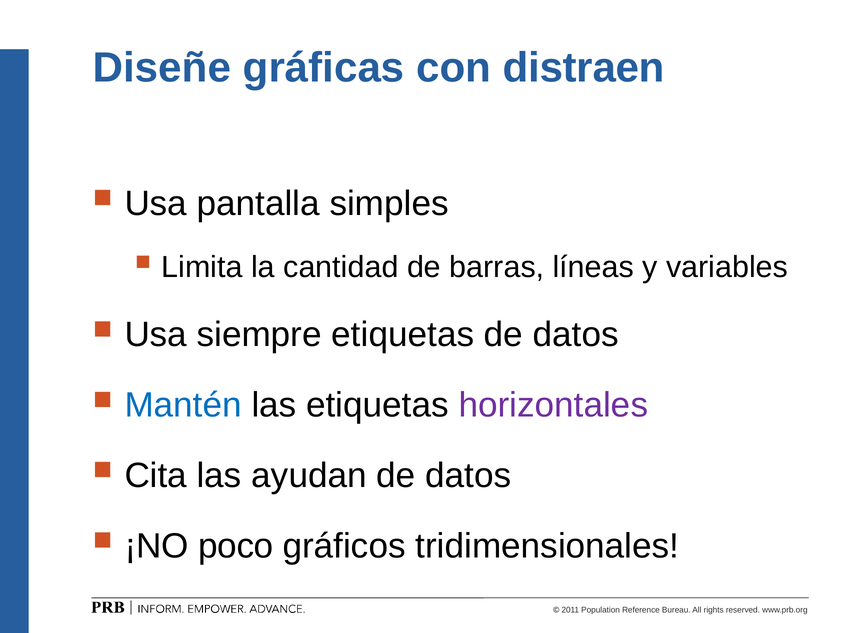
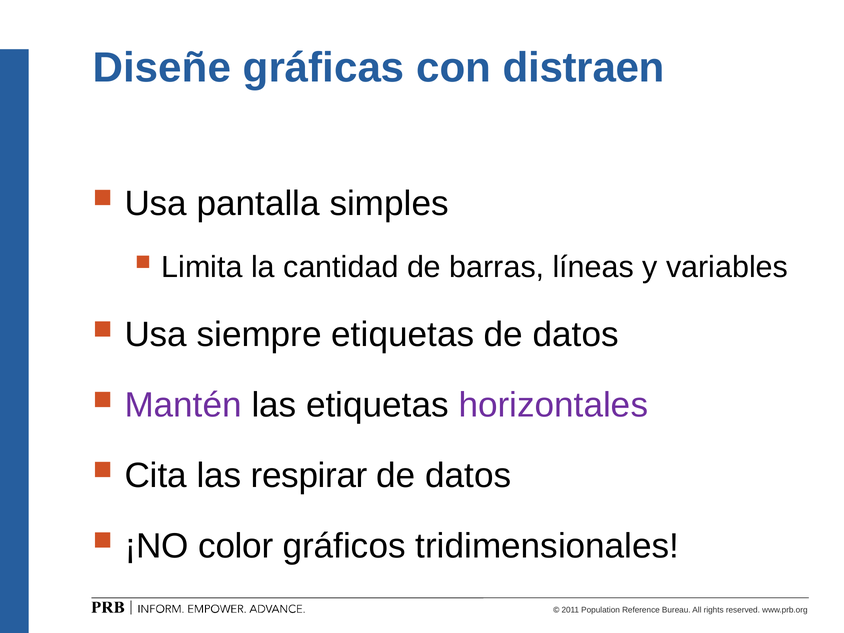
Mantén colour: blue -> purple
ayudan: ayudan -> respirar
poco: poco -> color
